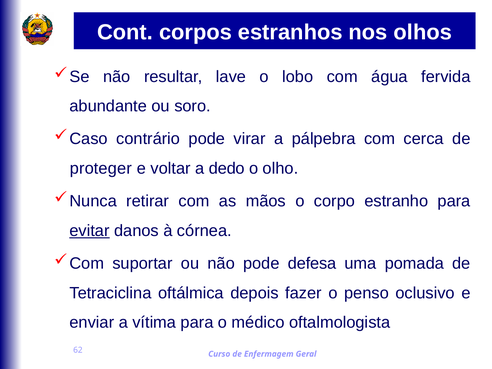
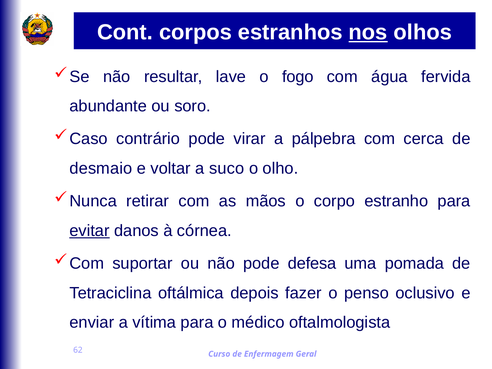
nos underline: none -> present
lobo: lobo -> fogo
proteger: proteger -> desmaio
dedo: dedo -> suco
